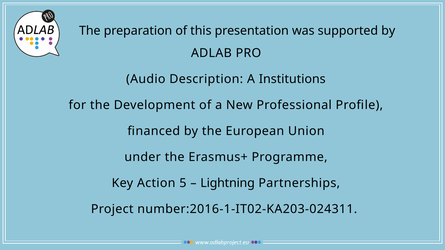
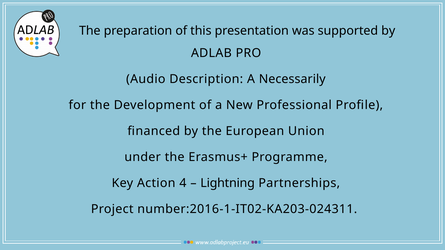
Institutions: Institutions -> Necessarily
5: 5 -> 4
